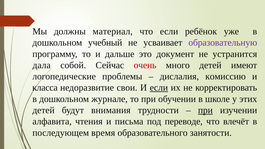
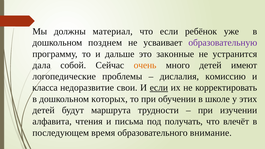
учебный: учебный -> позднем
документ: документ -> законные
очень colour: red -> orange
журнале: журнале -> которых
внимания: внимания -> маршрута
при at (205, 110) underline: present -> none
переводе: переводе -> получать
занятости: занятости -> внимание
